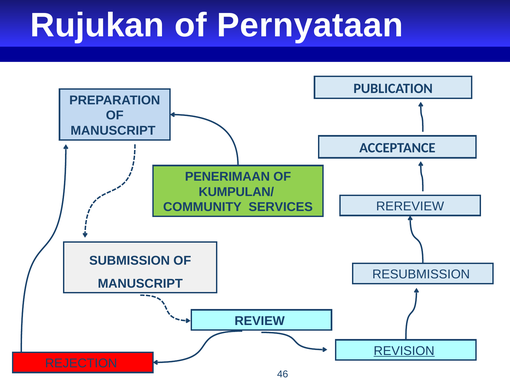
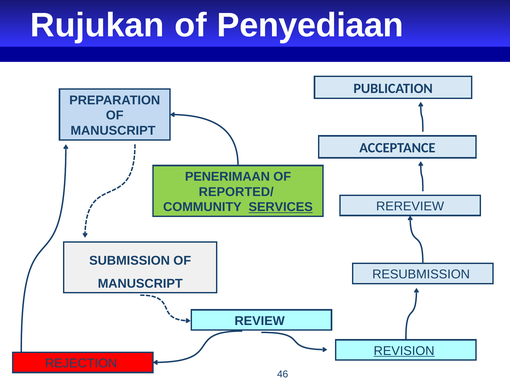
Pernyataan: Pernyataan -> Penyediaan
KUMPULAN/: KUMPULAN/ -> REPORTED/
SERVICES underline: none -> present
